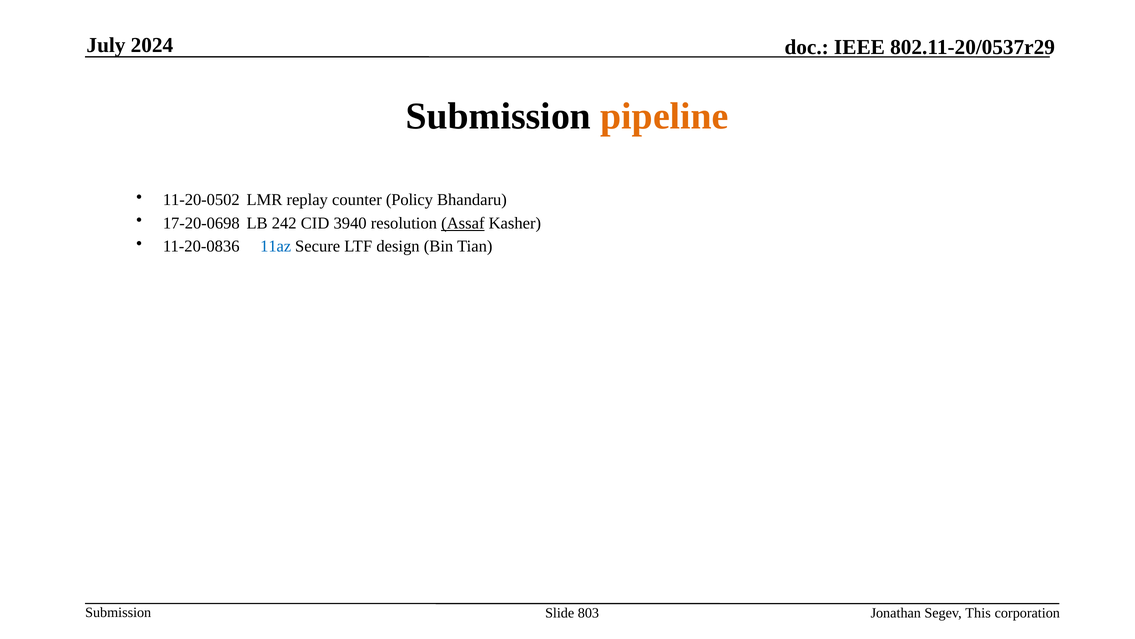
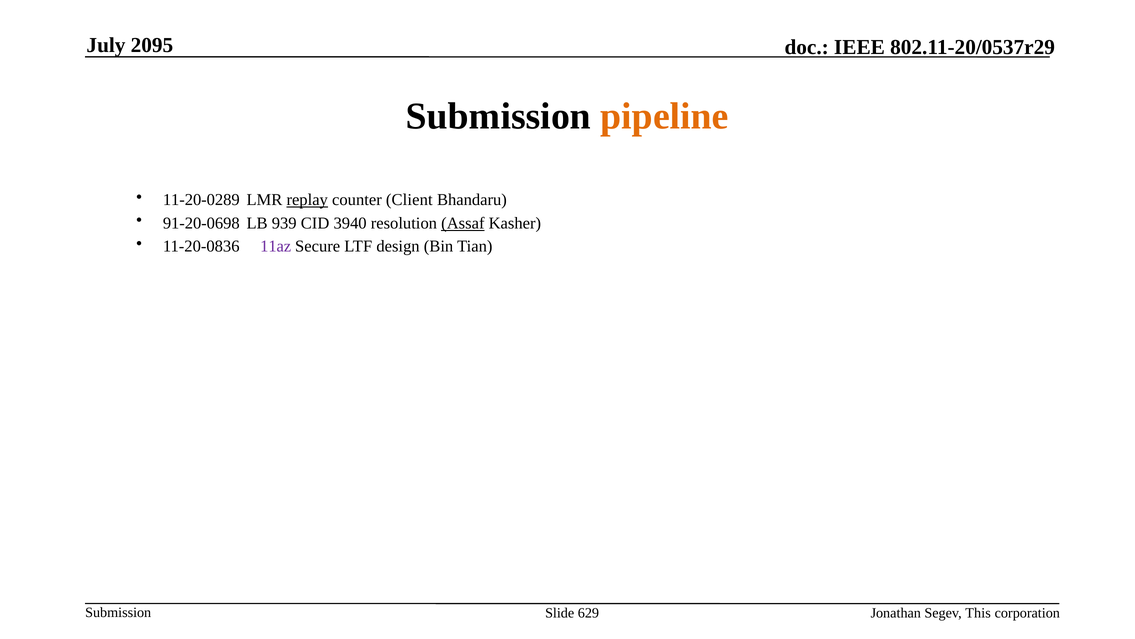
2024: 2024 -> 2095
11-20-0502: 11-20-0502 -> 11-20-0289
replay underline: none -> present
Policy: Policy -> Client
17-20-0698: 17-20-0698 -> 91-20-0698
242: 242 -> 939
11az colour: blue -> purple
803: 803 -> 629
